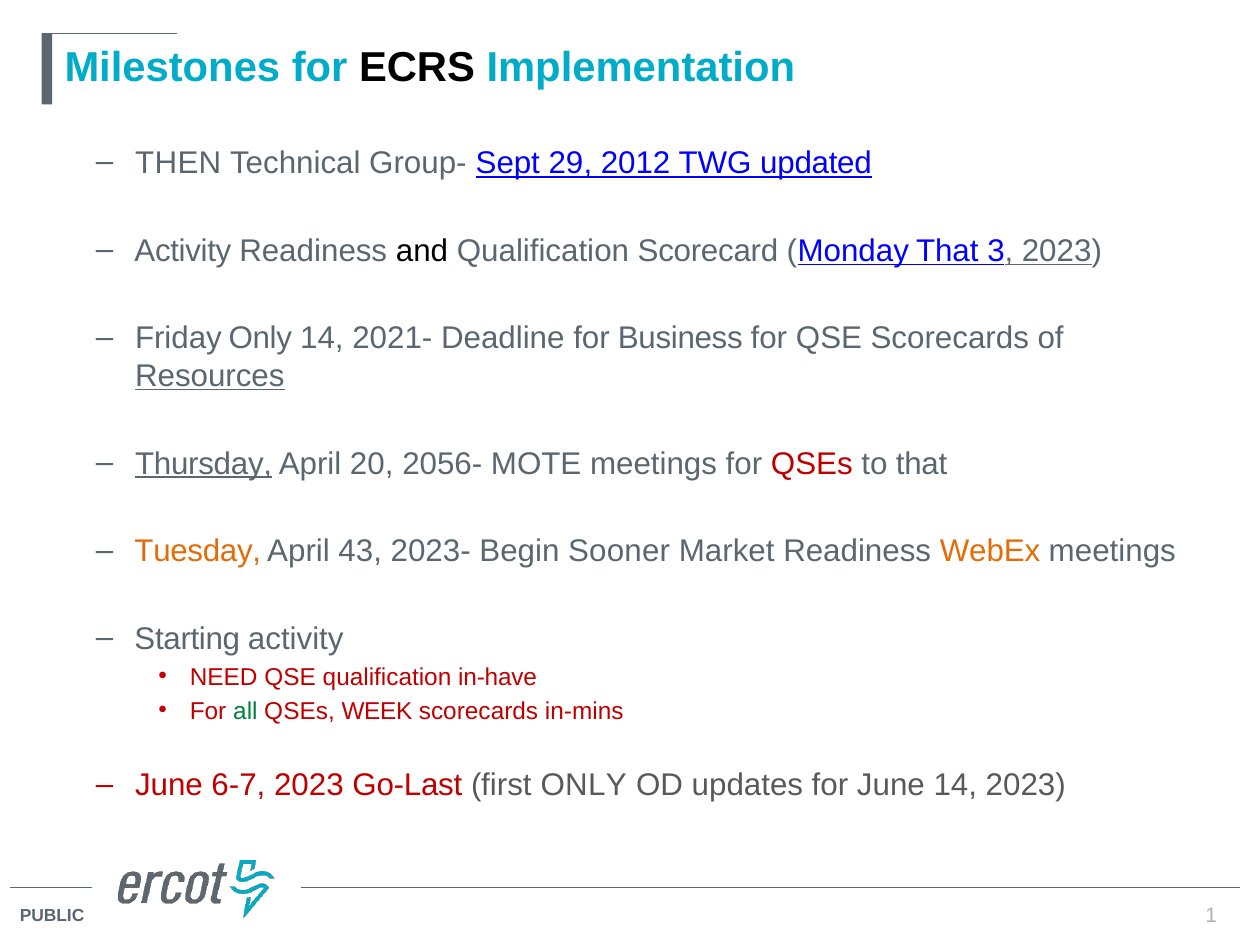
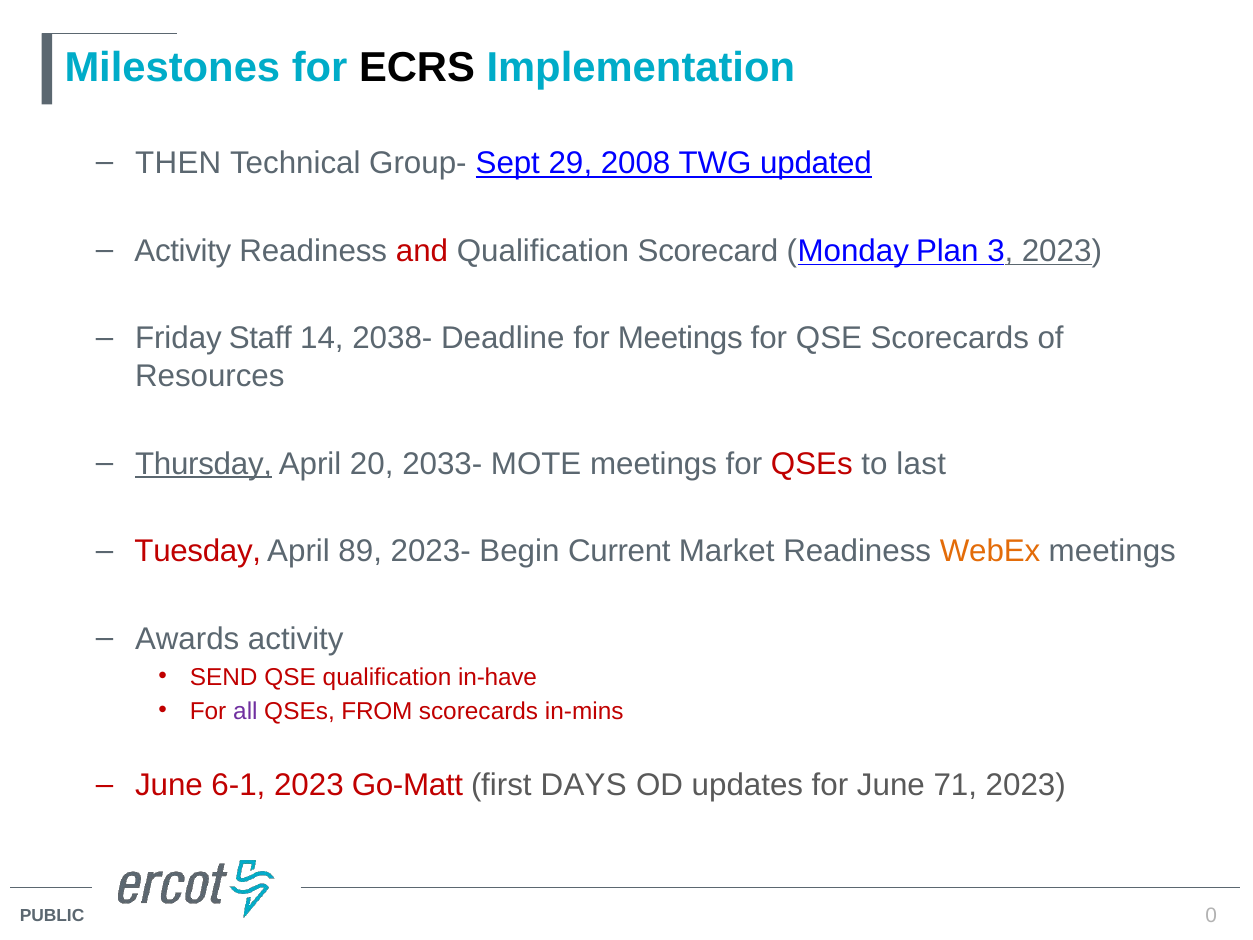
2012: 2012 -> 2008
and colour: black -> red
Monday That: That -> Plan
Friday Only: Only -> Staff
2021-: 2021- -> 2038-
for Business: Business -> Meetings
Resources underline: present -> none
2056-: 2056- -> 2033-
to that: that -> last
Tuesday colour: orange -> red
43: 43 -> 89
Sooner: Sooner -> Current
Starting: Starting -> Awards
NEED: NEED -> SEND
all colour: green -> purple
WEEK: WEEK -> FROM
6-7: 6-7 -> 6-1
Go-Last: Go-Last -> Go-Matt
first ONLY: ONLY -> DAYS
June 14: 14 -> 71
1: 1 -> 0
